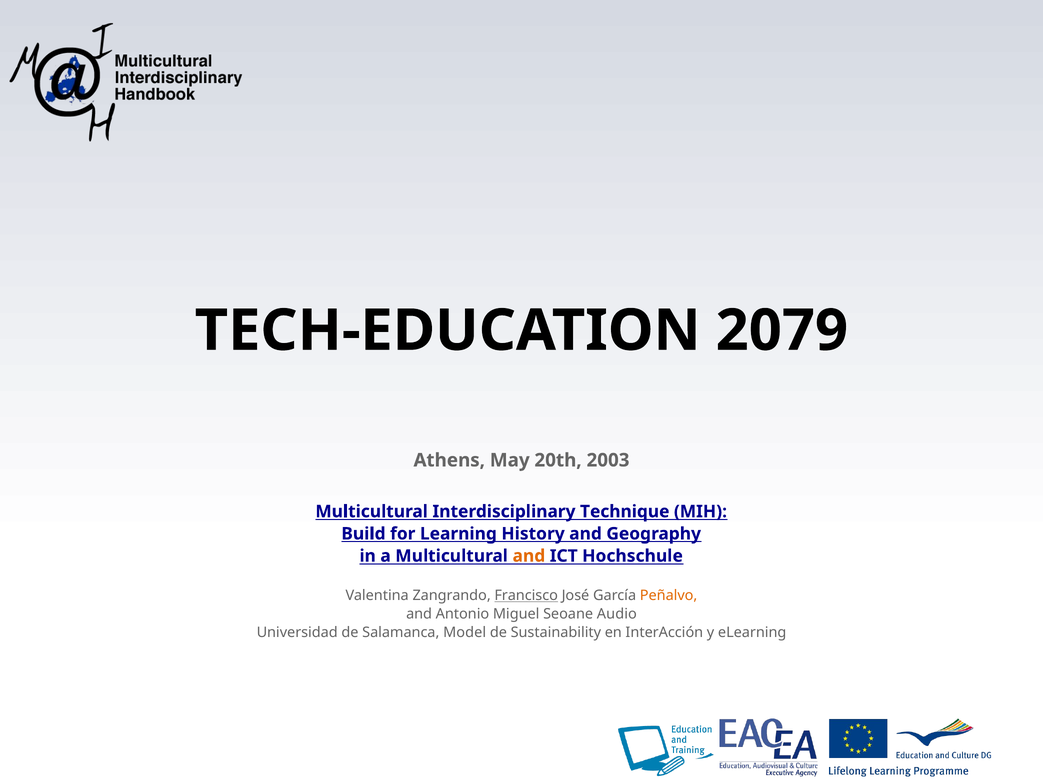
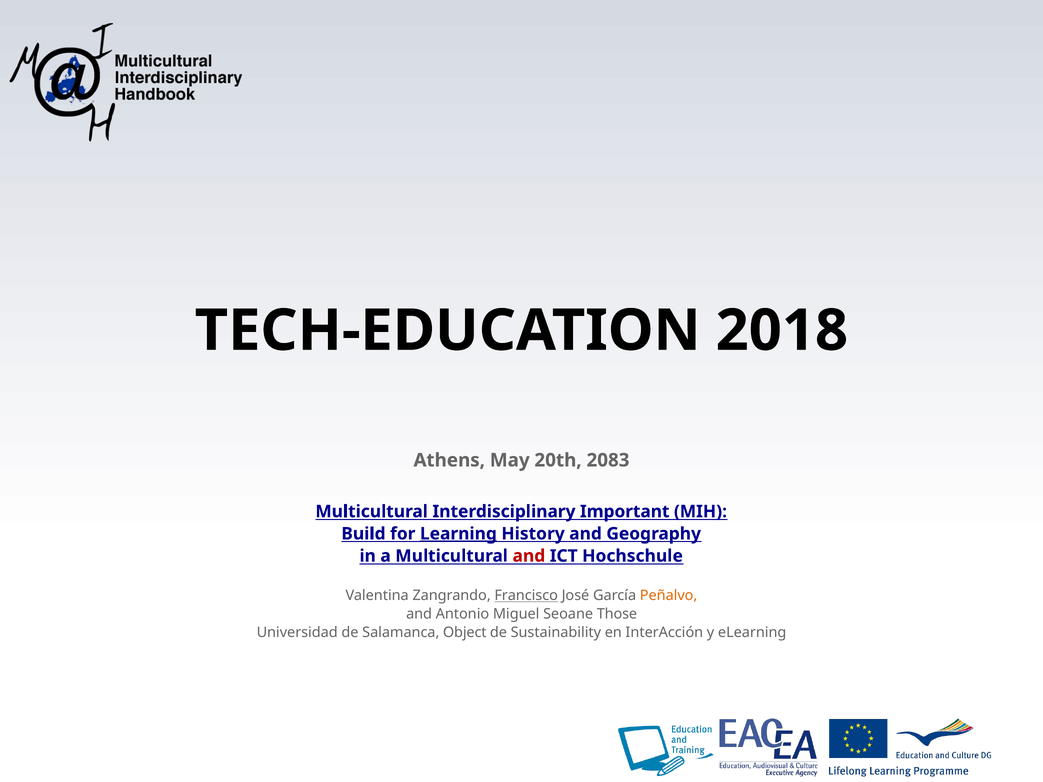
2079: 2079 -> 2018
2003: 2003 -> 2083
Technique: Technique -> Important
Learning underline: none -> present
and at (529, 556) colour: orange -> red
Audio: Audio -> Those
Model: Model -> Object
